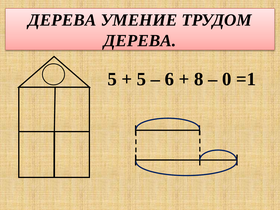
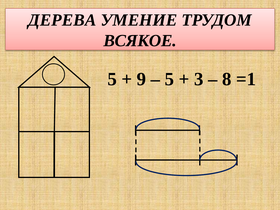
ДЕРЕВА at (140, 41): ДЕРЕВА -> ВСЯКОЕ
5 at (141, 79): 5 -> 9
6 at (169, 79): 6 -> 5
8: 8 -> 3
0: 0 -> 8
